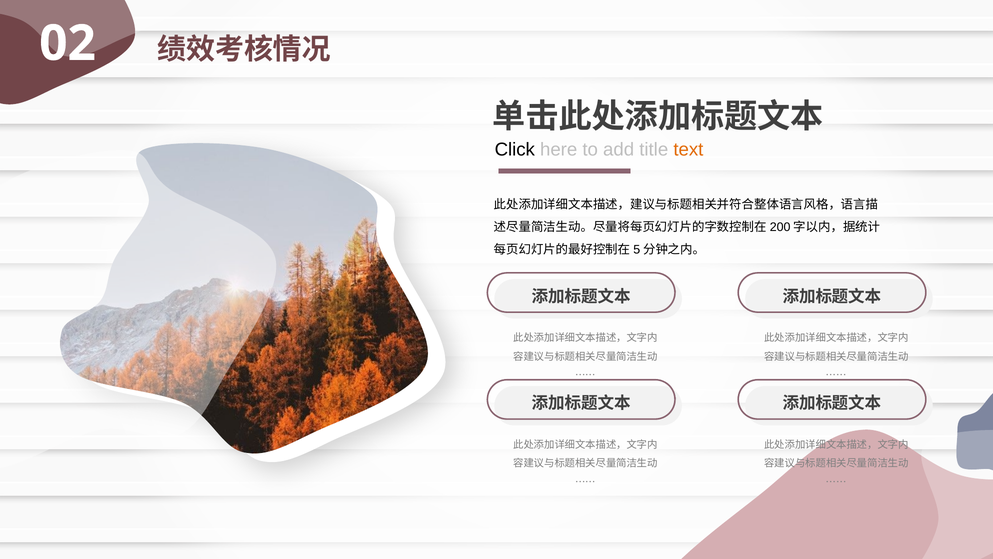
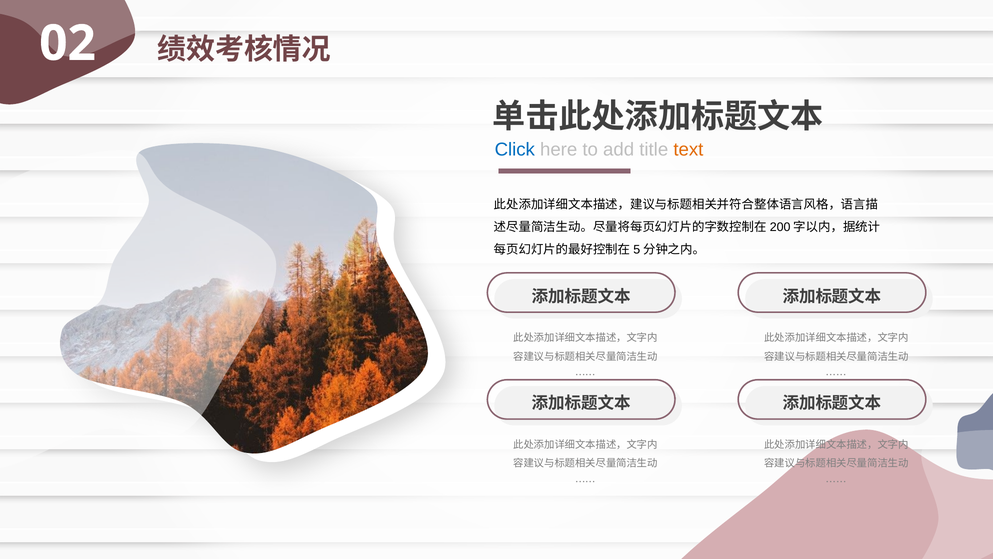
Click colour: black -> blue
